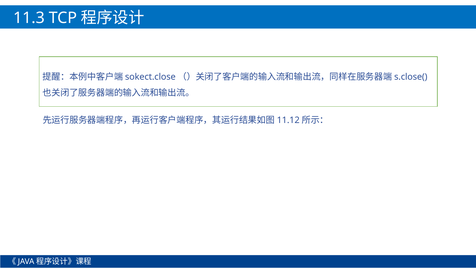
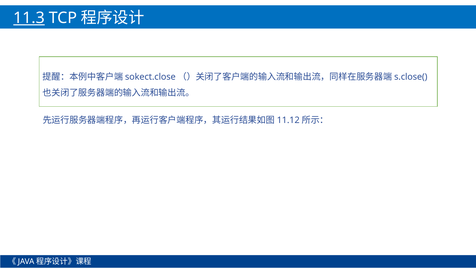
11.3 underline: none -> present
